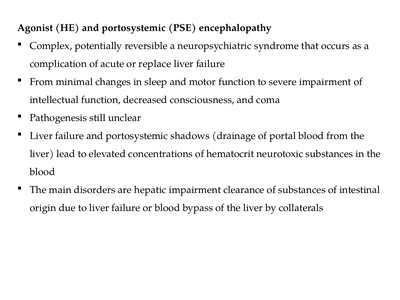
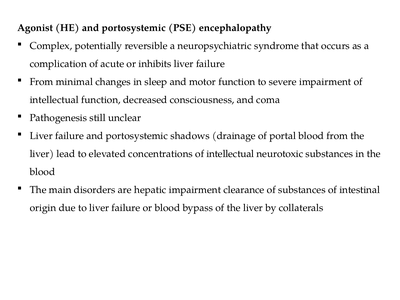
replace: replace -> inhibits
concentrations of hematocrit: hematocrit -> intellectual
